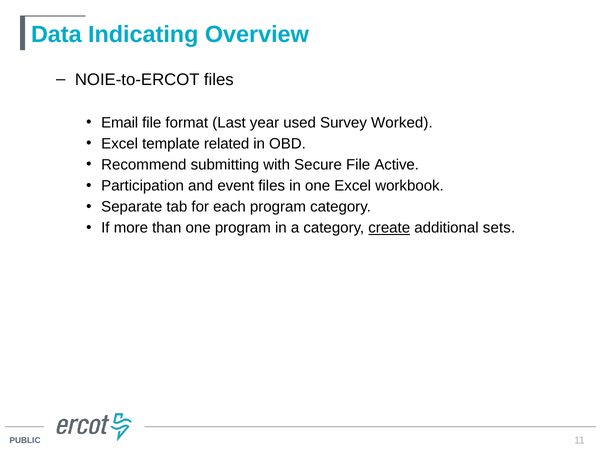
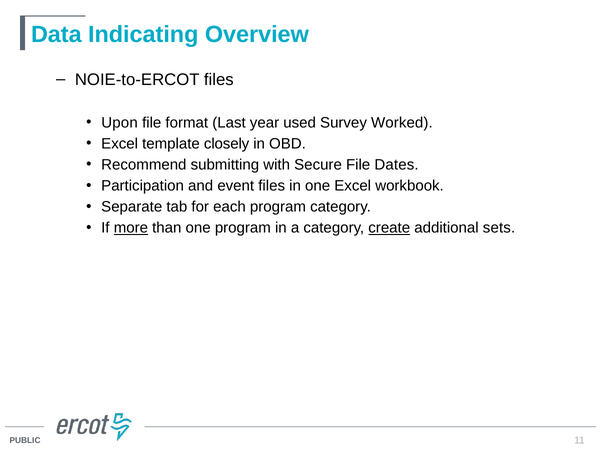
Email: Email -> Upon
related: related -> closely
Active: Active -> Dates
more underline: none -> present
